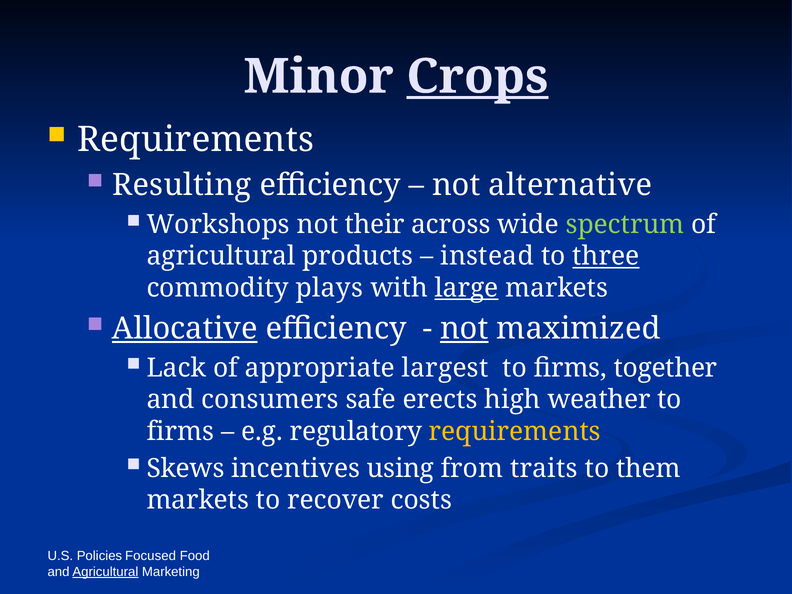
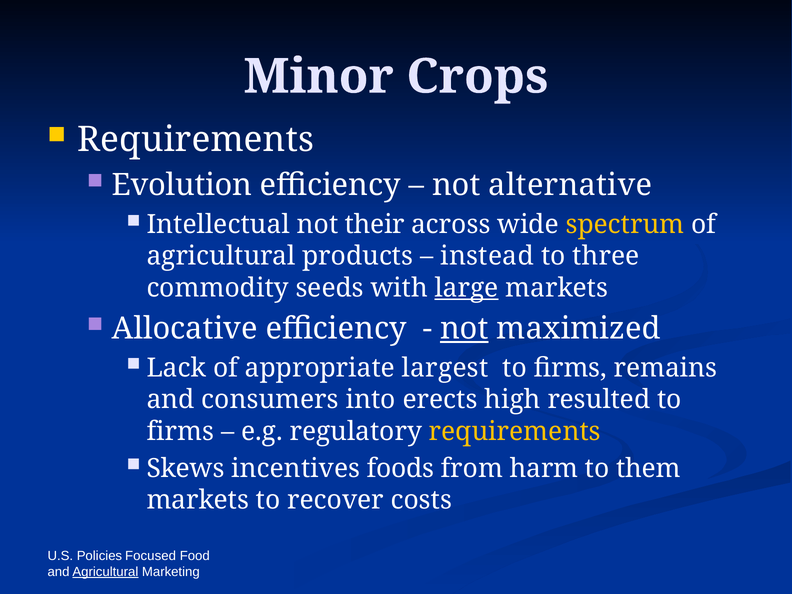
Crops underline: present -> none
Resulting: Resulting -> Evolution
Workshops: Workshops -> Intellectual
spectrum colour: light green -> yellow
three underline: present -> none
plays: plays -> seeds
Allocative underline: present -> none
together: together -> remains
safe: safe -> into
weather: weather -> resulted
using: using -> foods
traits: traits -> harm
